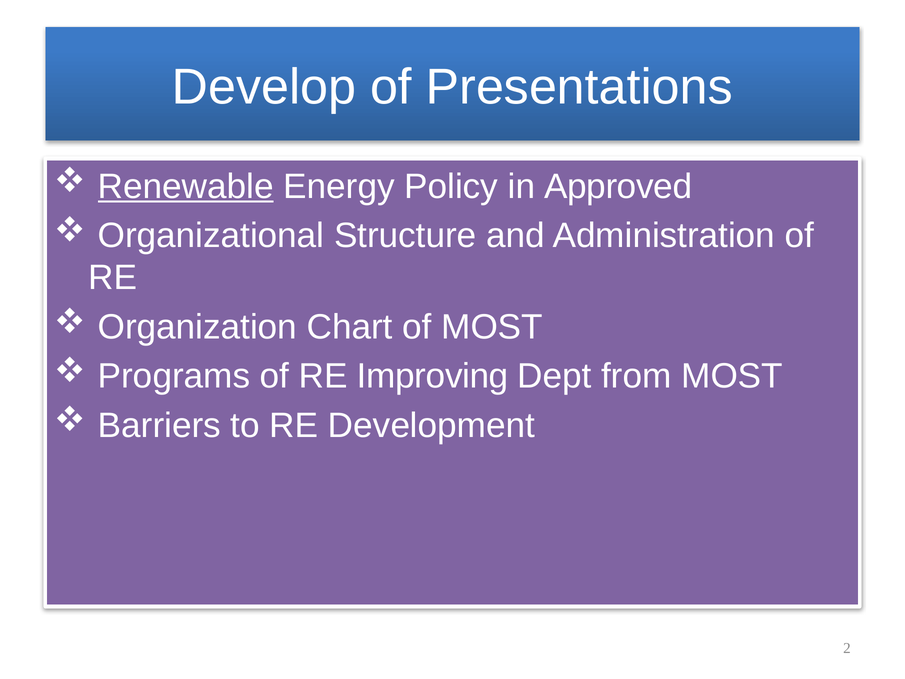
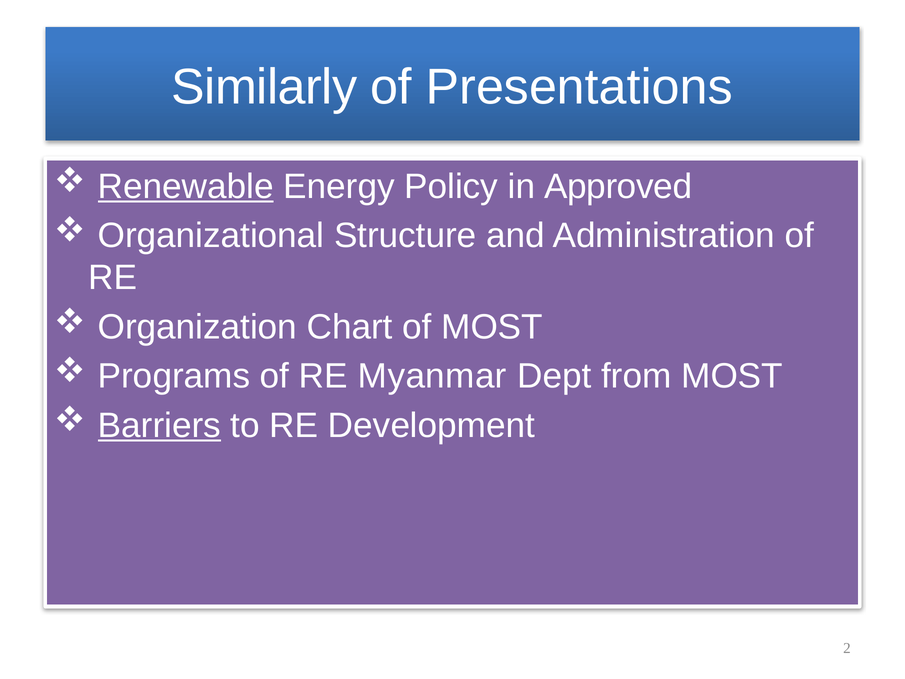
Develop: Develop -> Similarly
Improving: Improving -> Myanmar
Barriers underline: none -> present
